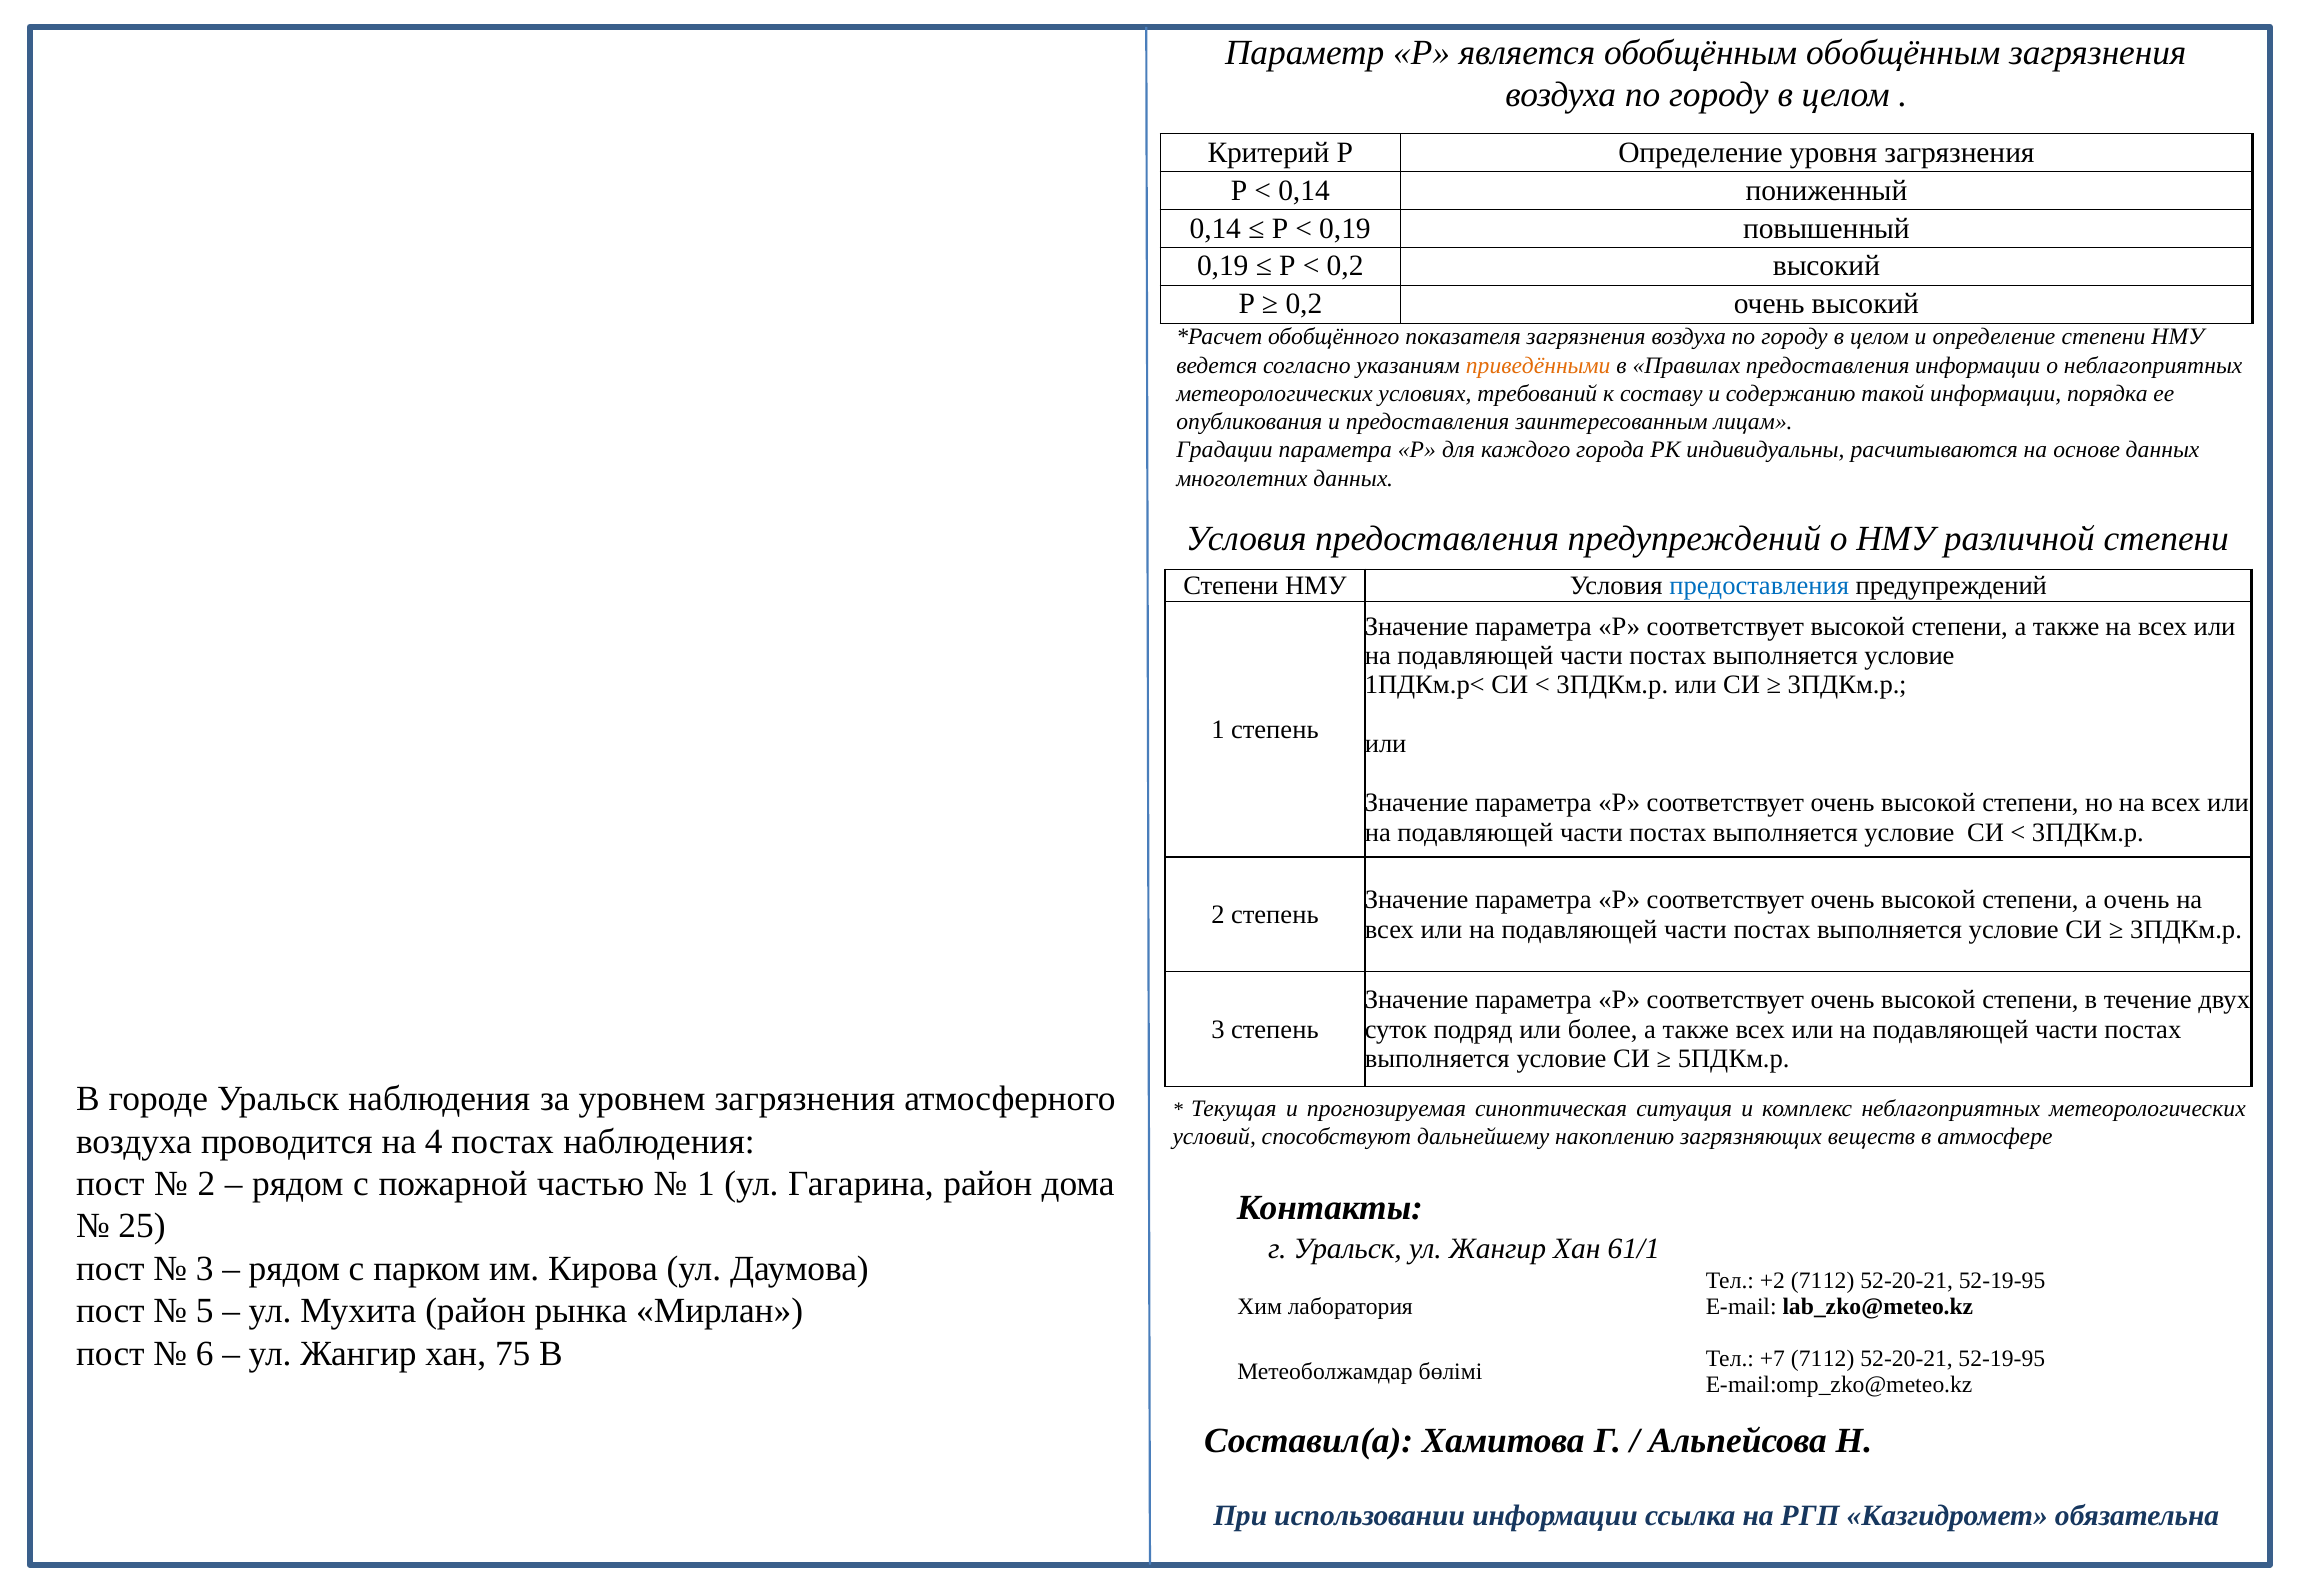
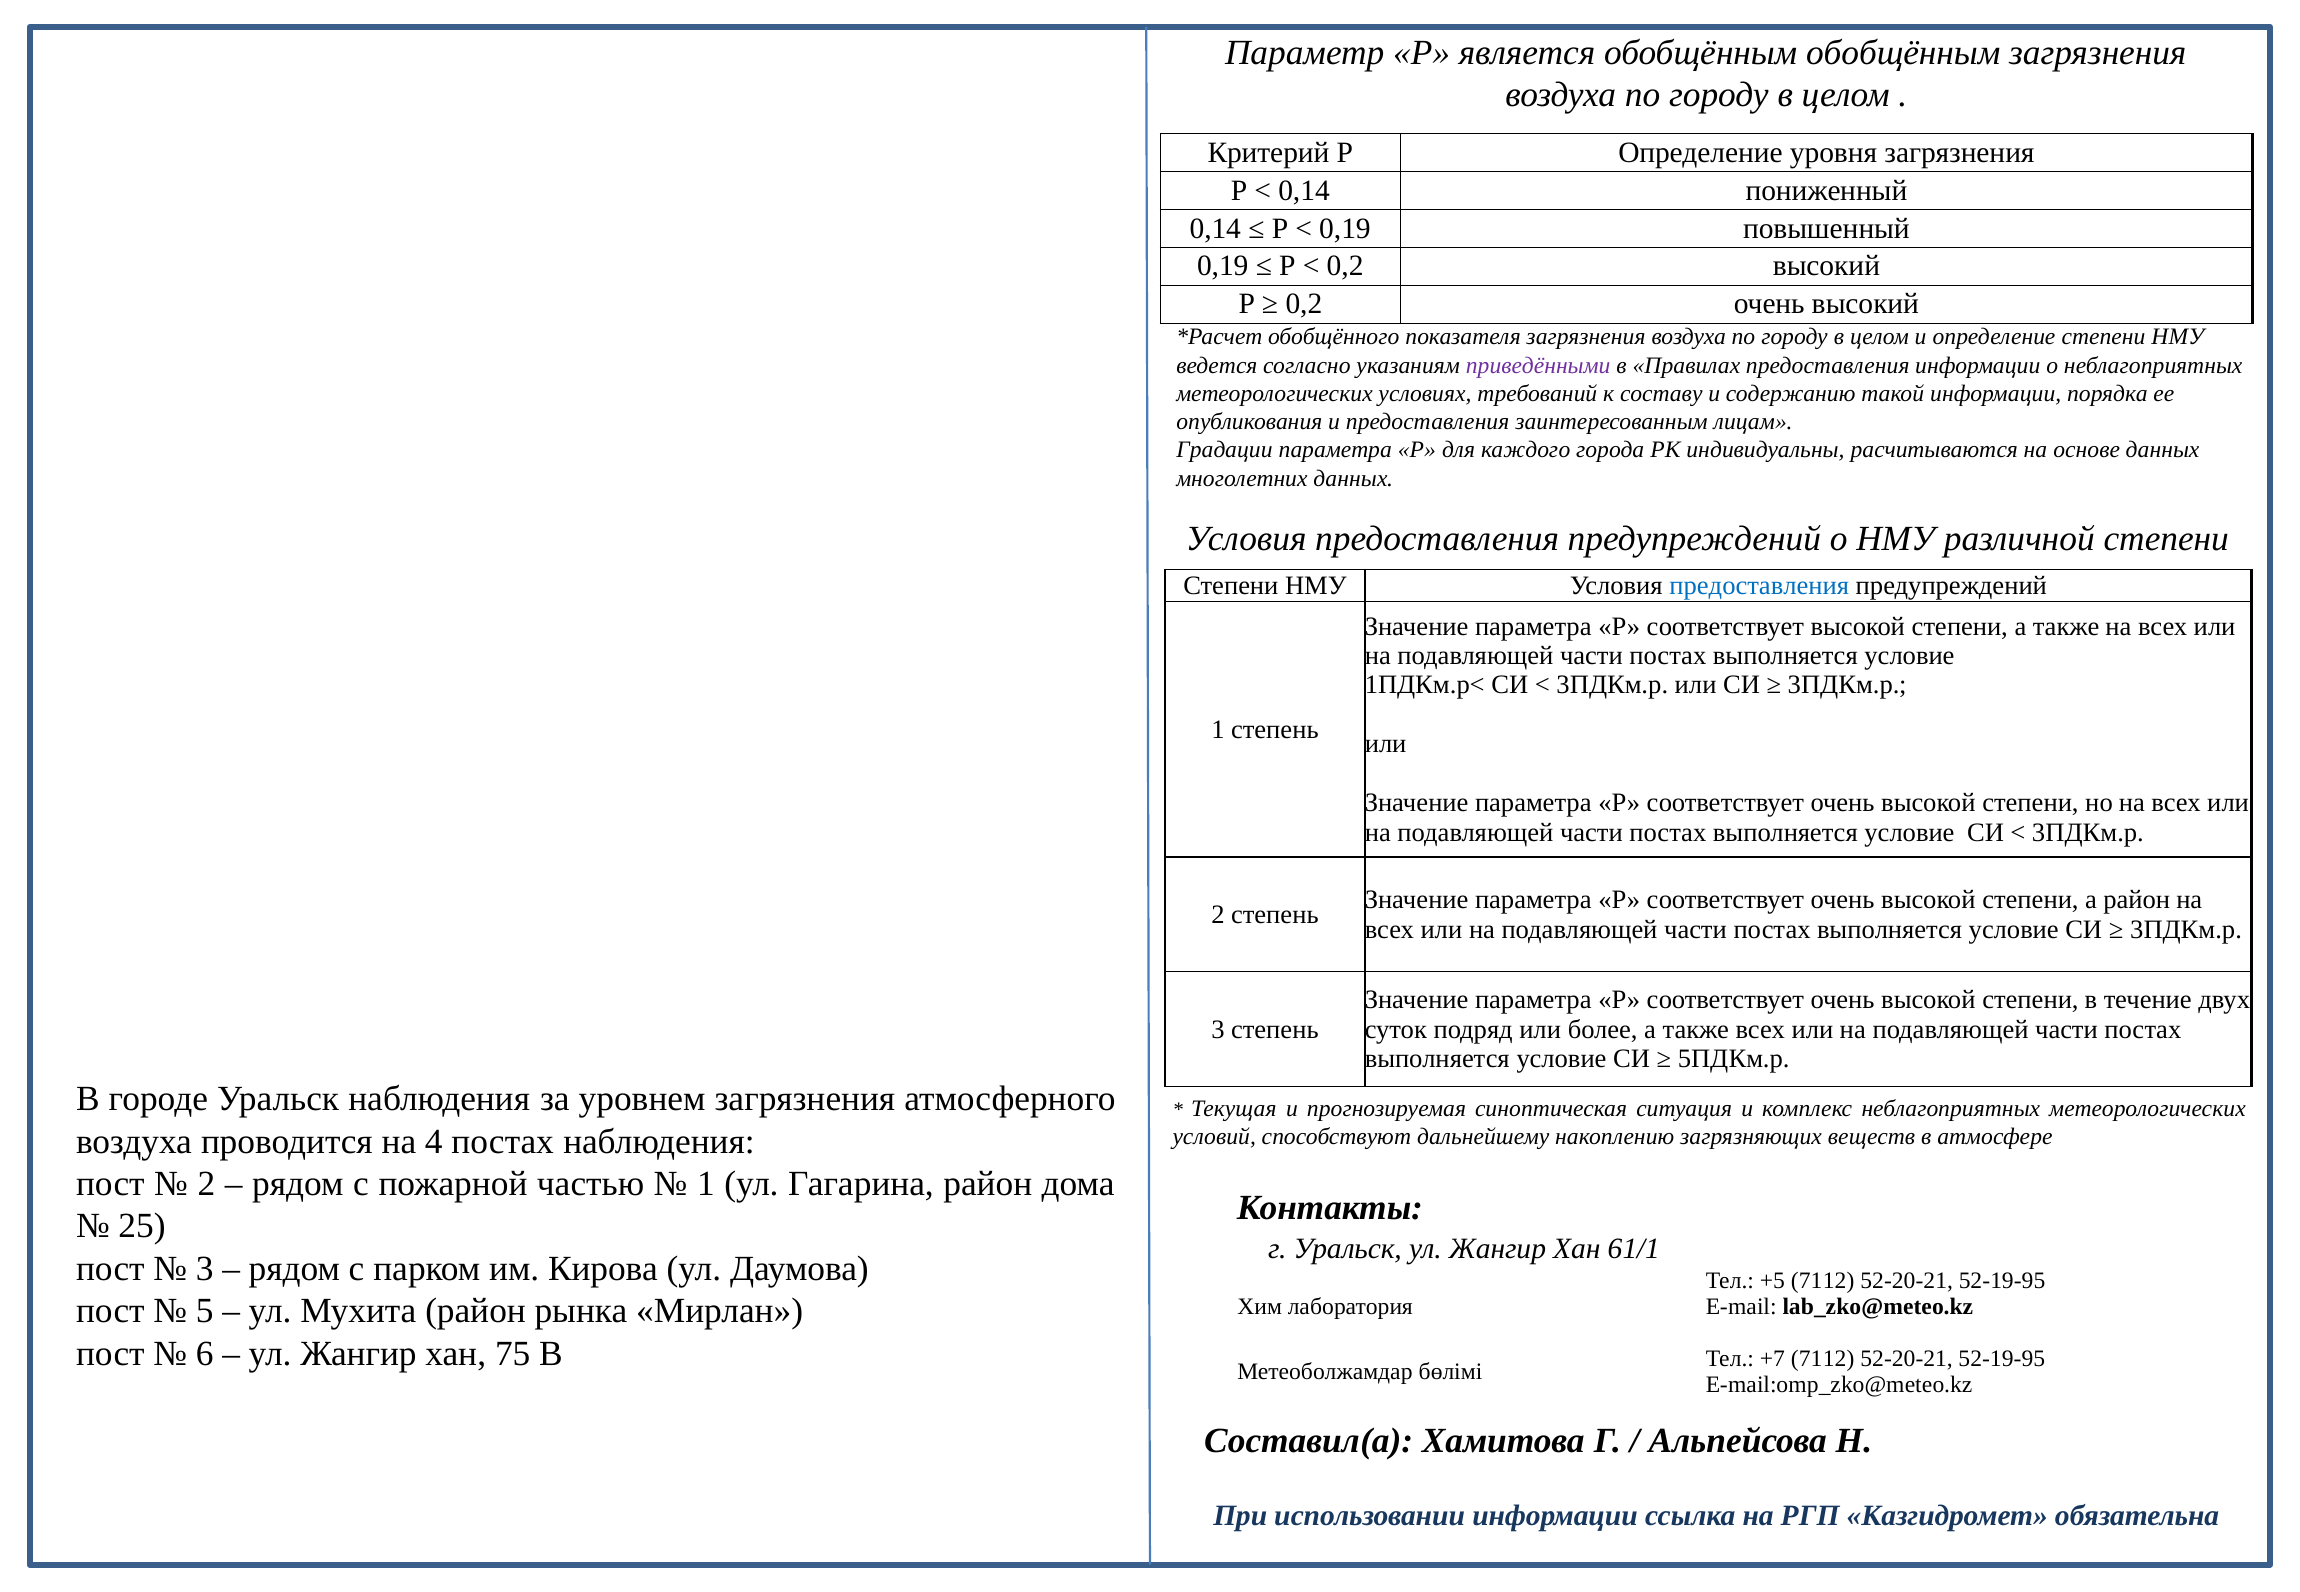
приведёнными colour: orange -> purple
а очень: очень -> район
+2: +2 -> +5
